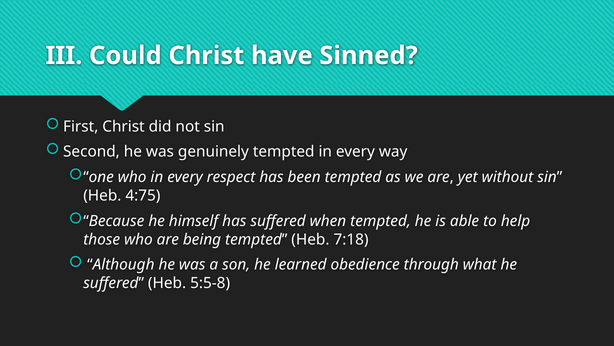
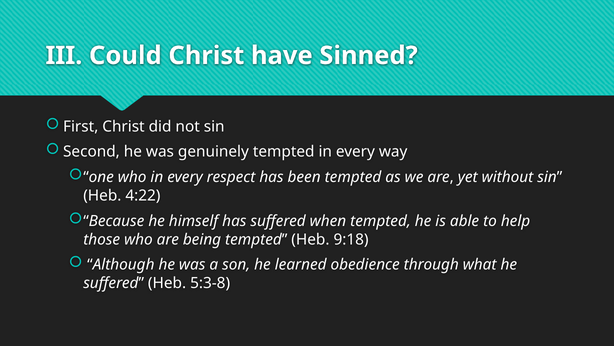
4:75: 4:75 -> 4:22
7:18: 7:18 -> 9:18
5:5-8: 5:5-8 -> 5:3-8
